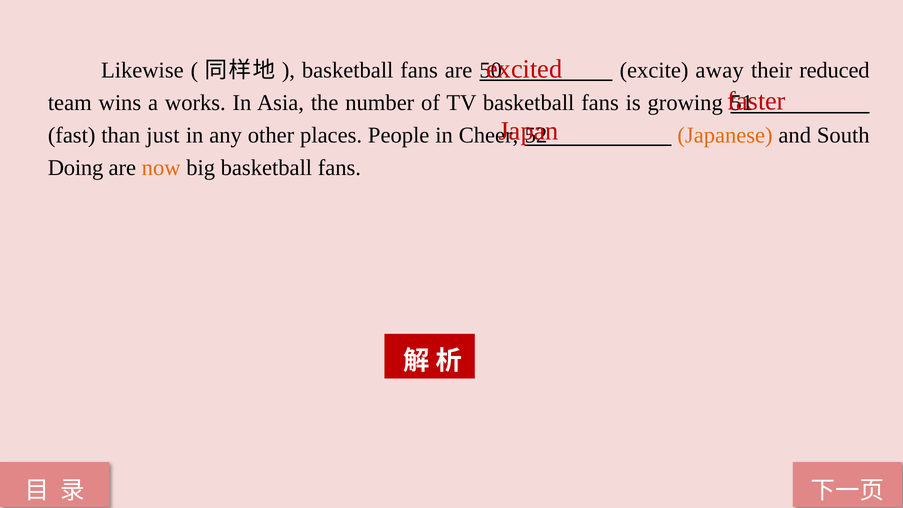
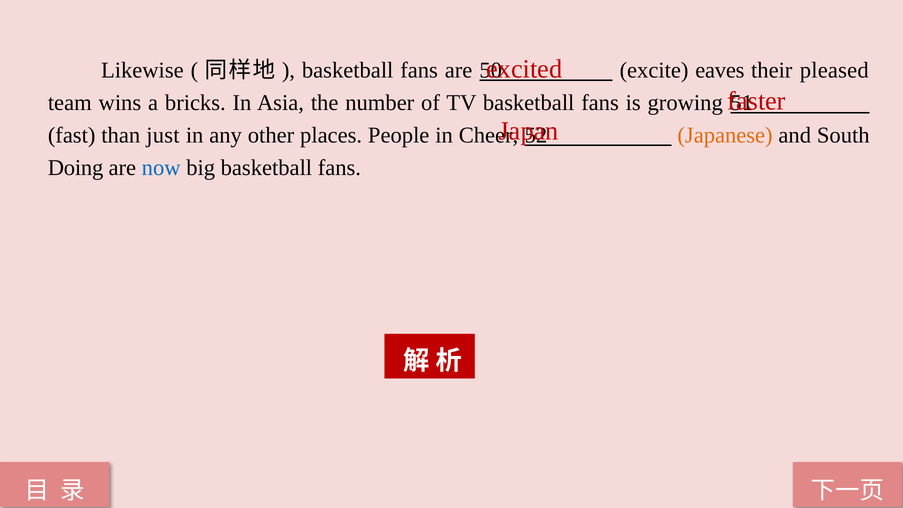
away: away -> eaves
reduced: reduced -> pleased
works: works -> bricks
now colour: orange -> blue
